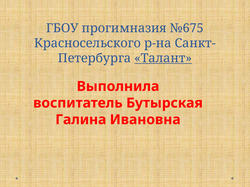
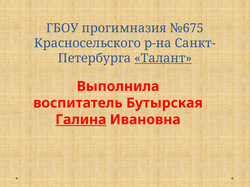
Галина underline: none -> present
